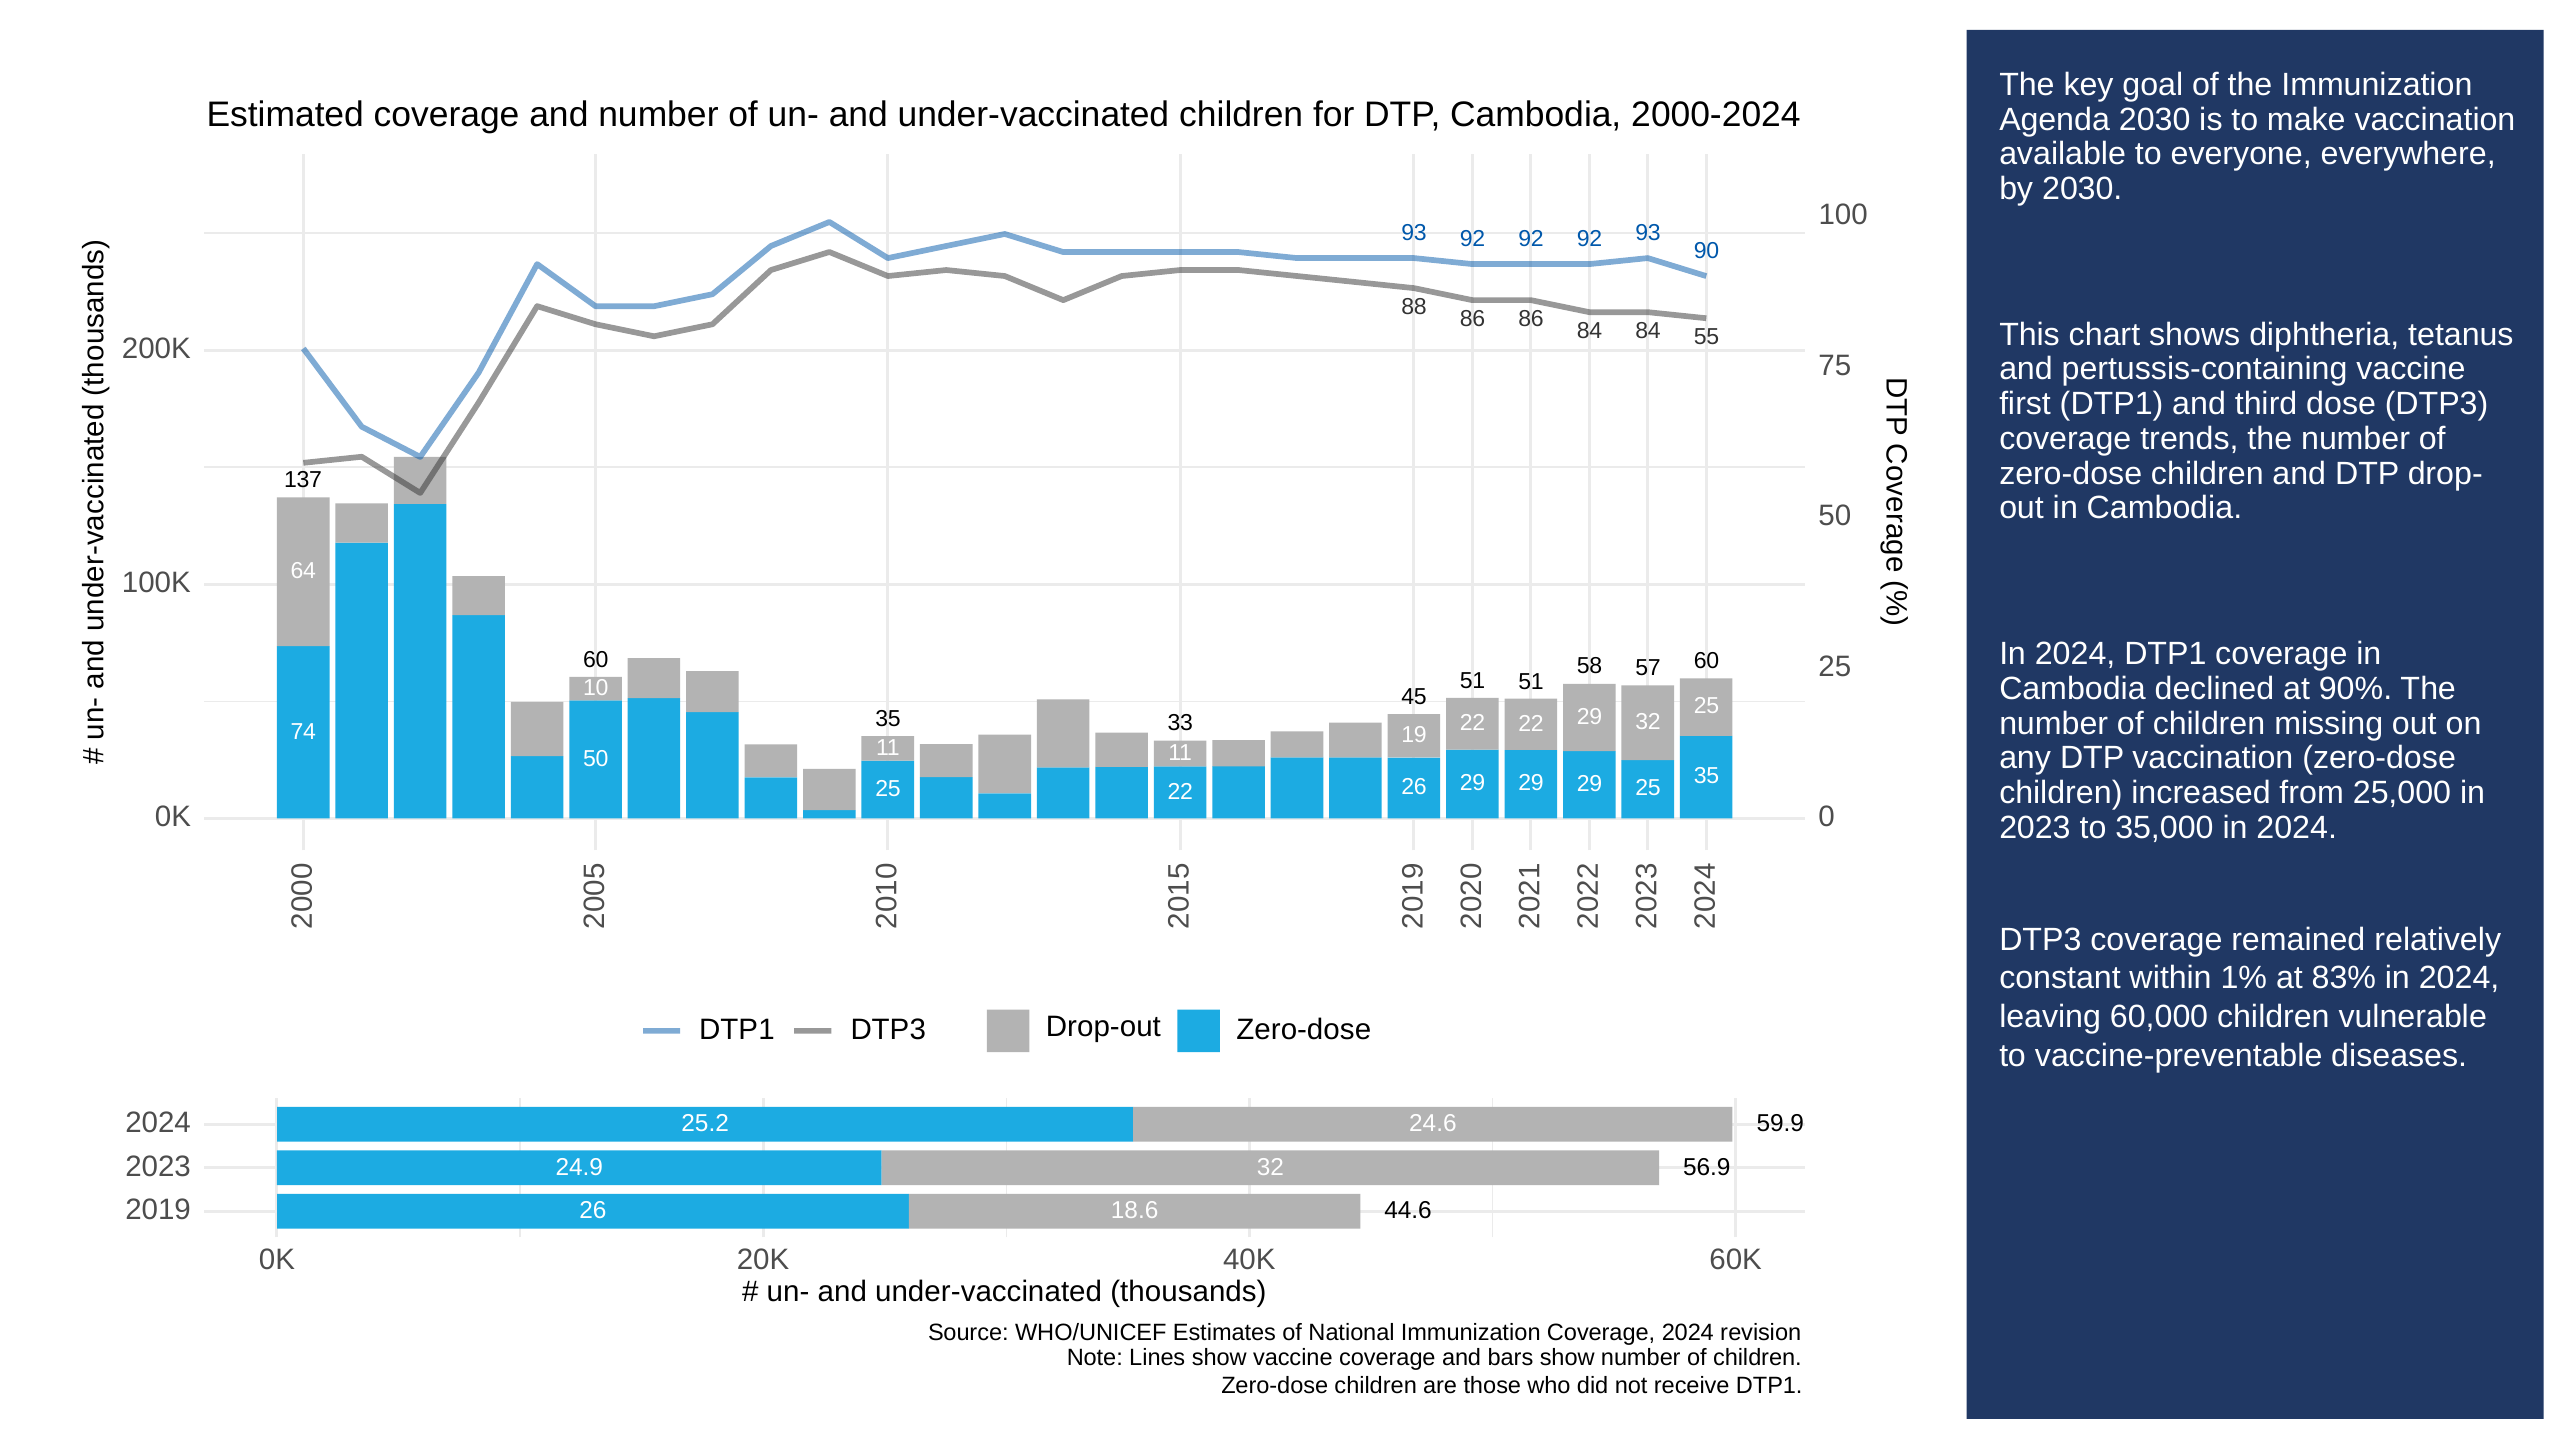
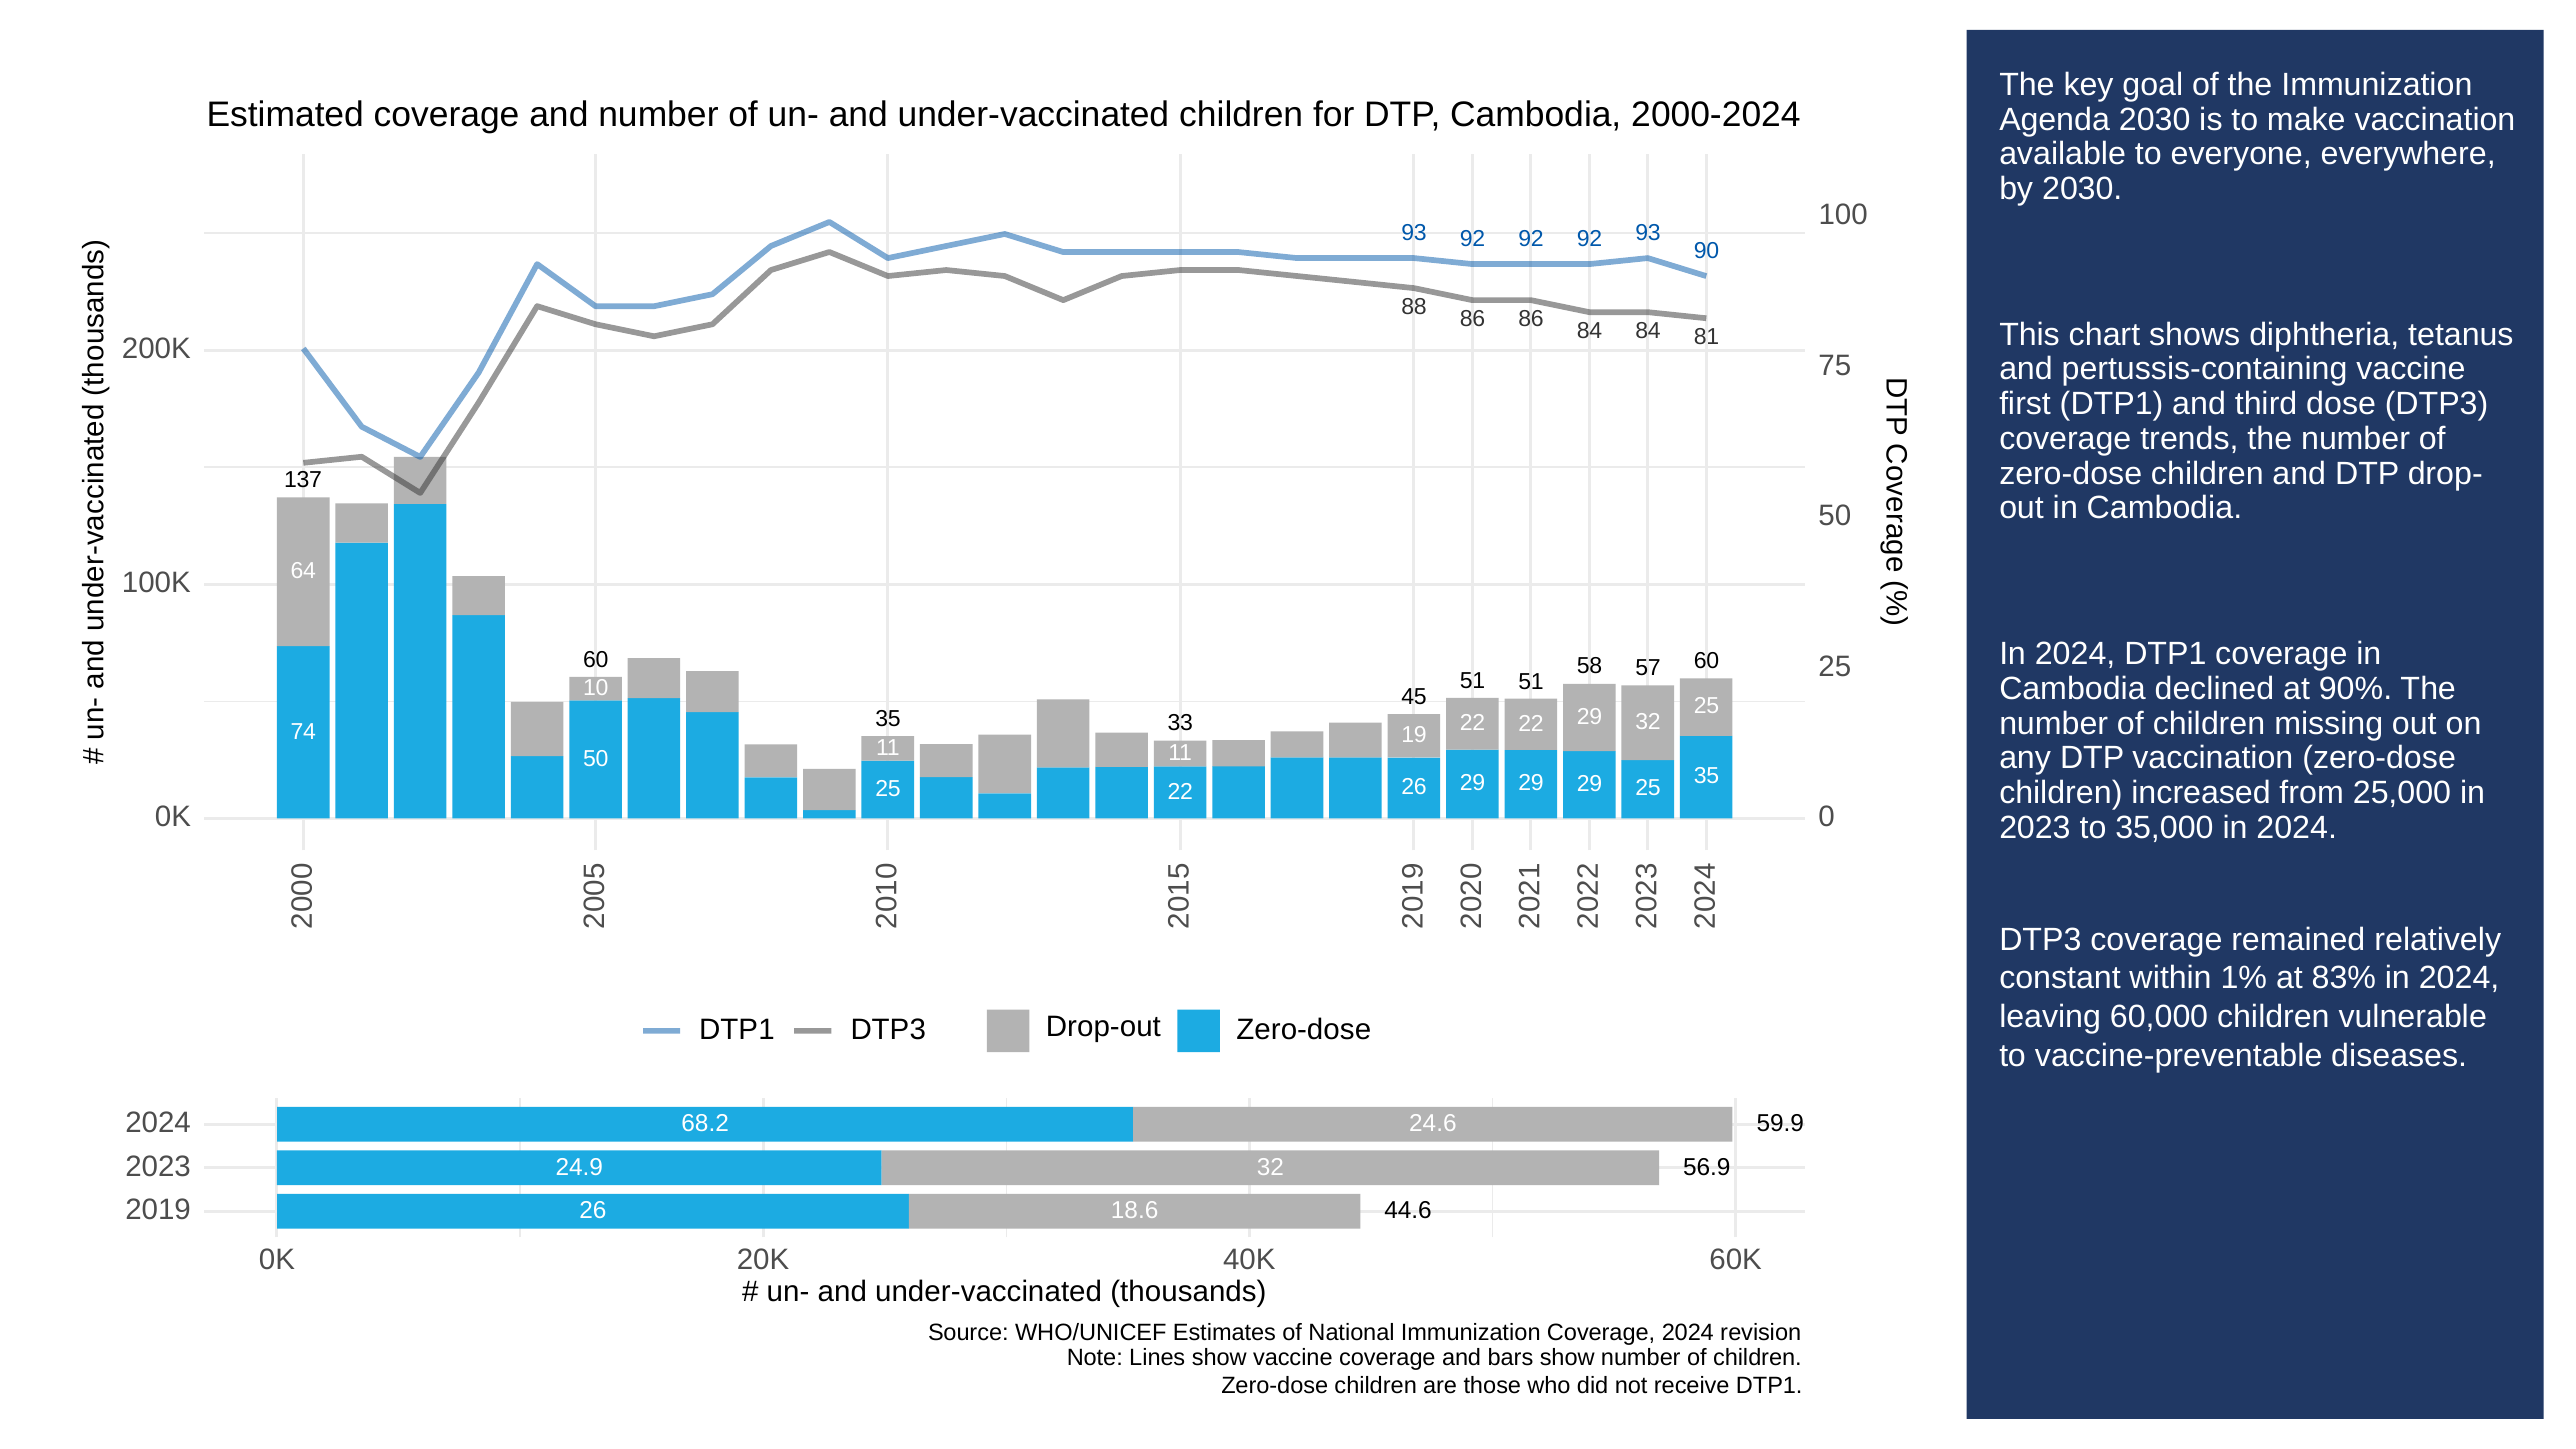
55: 55 -> 81
25.2: 25.2 -> 68.2
